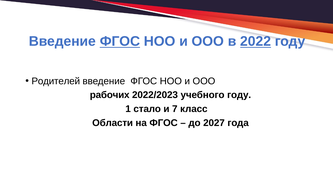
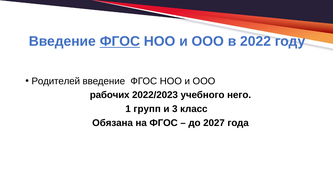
2022 underline: present -> none
учебного году: году -> него
стало: стало -> групп
7: 7 -> 3
Области: Области -> Обязана
